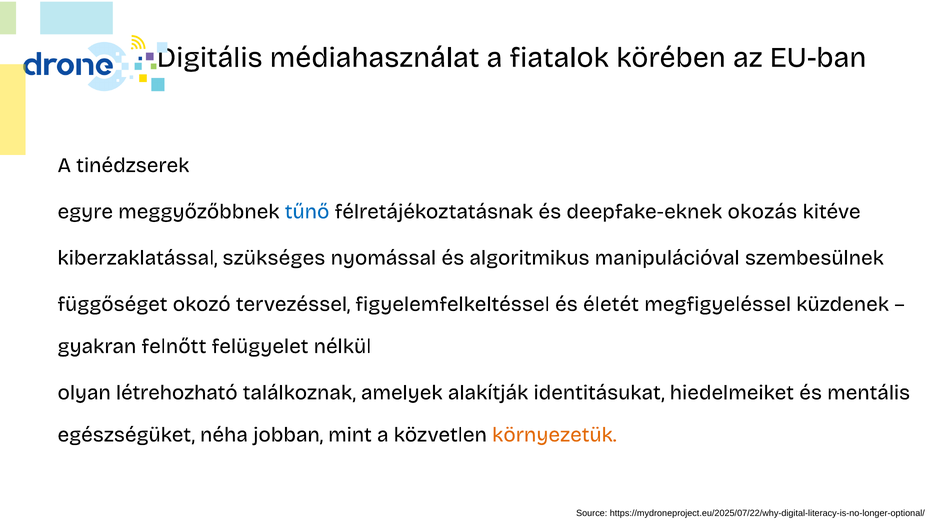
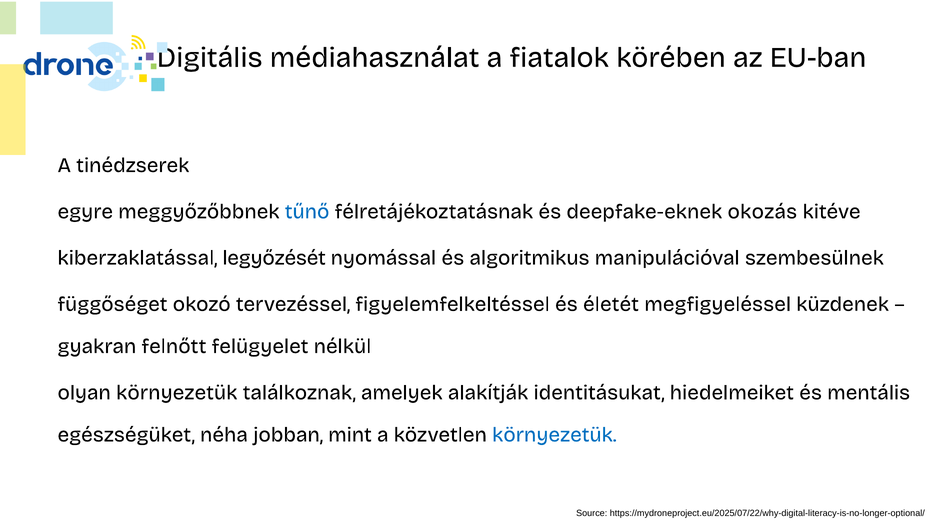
szükséges: szükséges -> legyőzését
olyan létrehozható: létrehozható -> környezetük
környezetük at (554, 435) colour: orange -> blue
